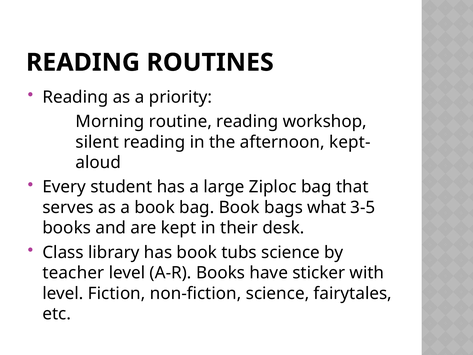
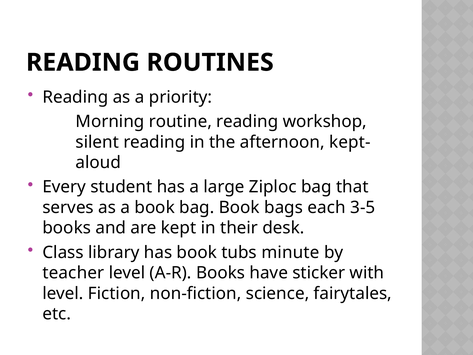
what: what -> each
tubs science: science -> minute
